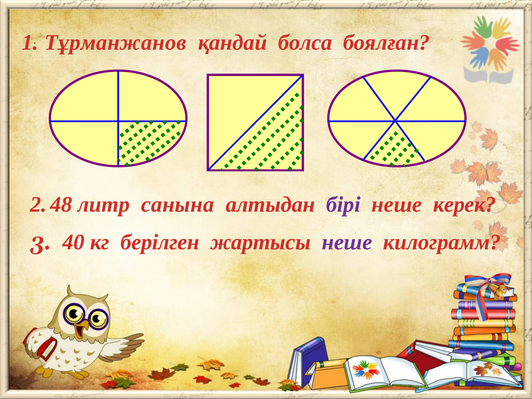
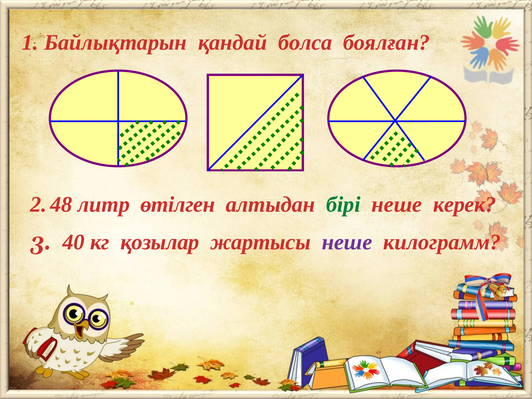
Тұрманжанов: Тұрманжанов -> Байлықтарын
санына: санына -> өтілген
бірі colour: purple -> green
берілген: берілген -> қозылар
